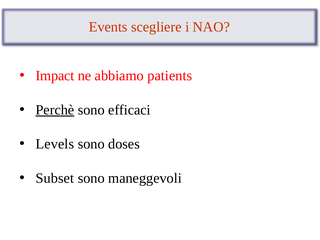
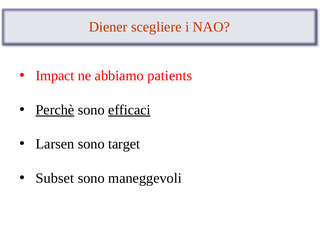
Events: Events -> Diener
efficaci underline: none -> present
Levels: Levels -> Larsen
doses: doses -> target
